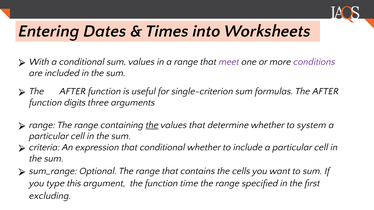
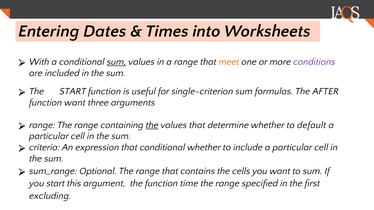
sum at (117, 62) underline: none -> present
meet colour: purple -> orange
AFTER at (73, 91): AFTER -> START
function digits: digits -> want
system: system -> default
you type: type -> start
